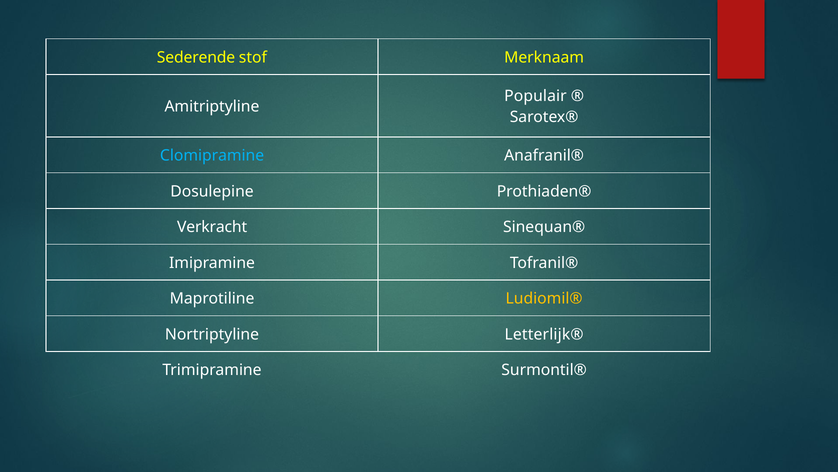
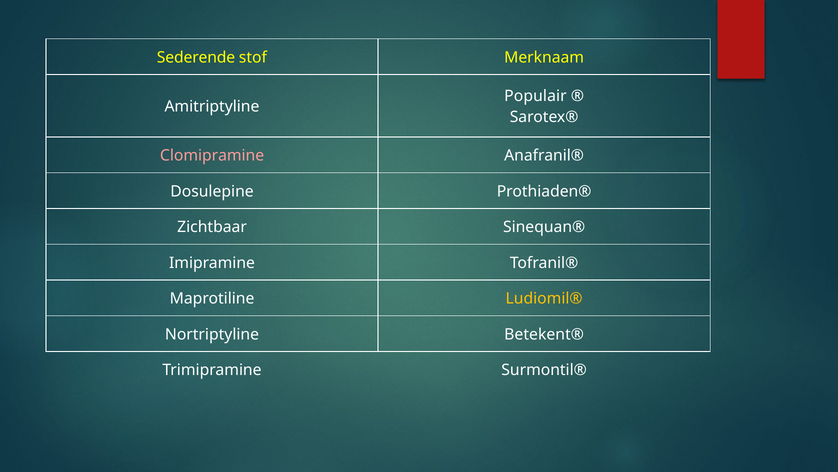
Clomipramine colour: light blue -> pink
Verkracht: Verkracht -> Zichtbaar
Letterlijk®: Letterlijk® -> Betekent®
